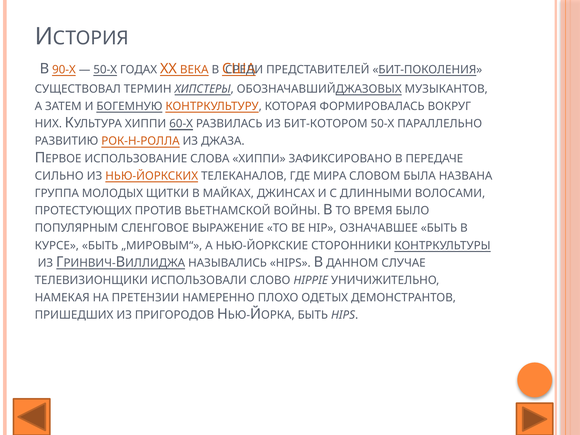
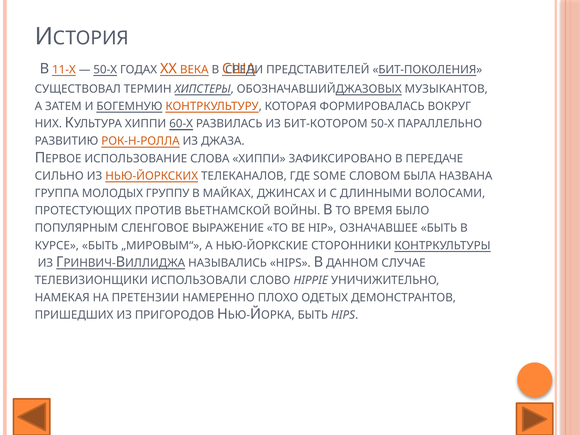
90-Х: 90-Х -> 11-Х
МИРА: МИРА -> SOME
ЩИТКИ: ЩИТКИ -> ГРУППУ
